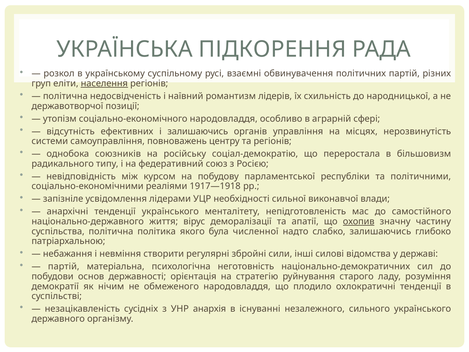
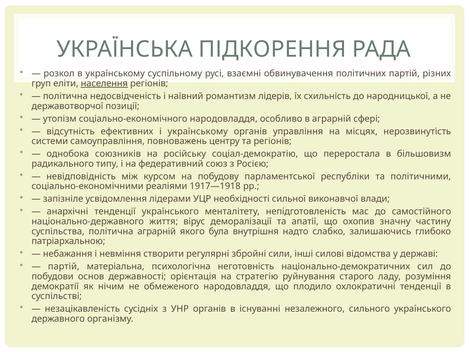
і залишаючись: залишаючись -> українському
охопив underline: present -> none
політична політика: політика -> аграрній
численної: численної -> внутрішня
УНР анархія: анархія -> органів
